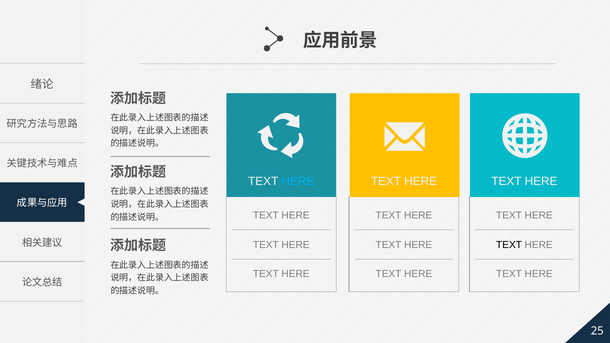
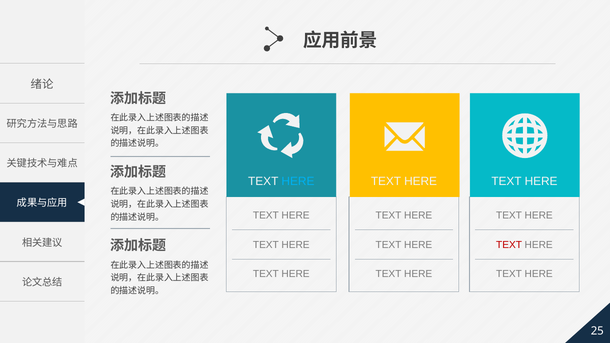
TEXT at (509, 245) colour: black -> red
